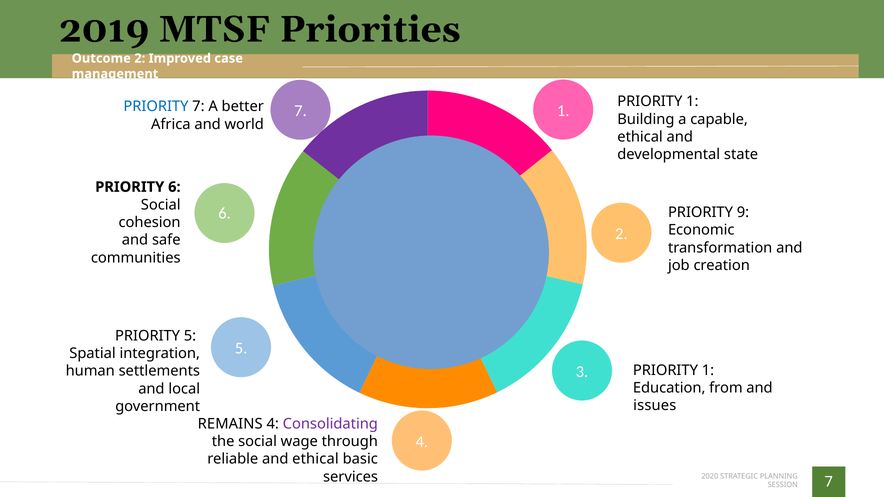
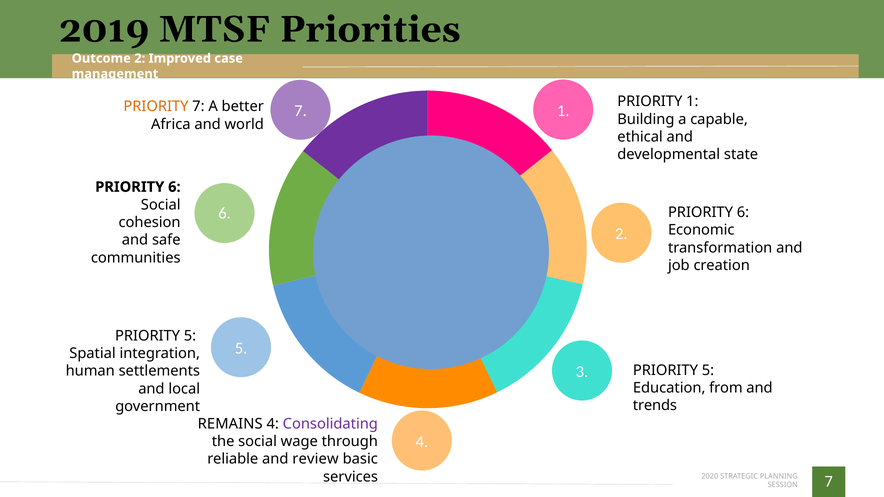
PRIORITY at (156, 107) colour: blue -> orange
9 at (743, 213): 9 -> 6
1 at (708, 370): 1 -> 5
issues: issues -> trends
and ethical: ethical -> review
